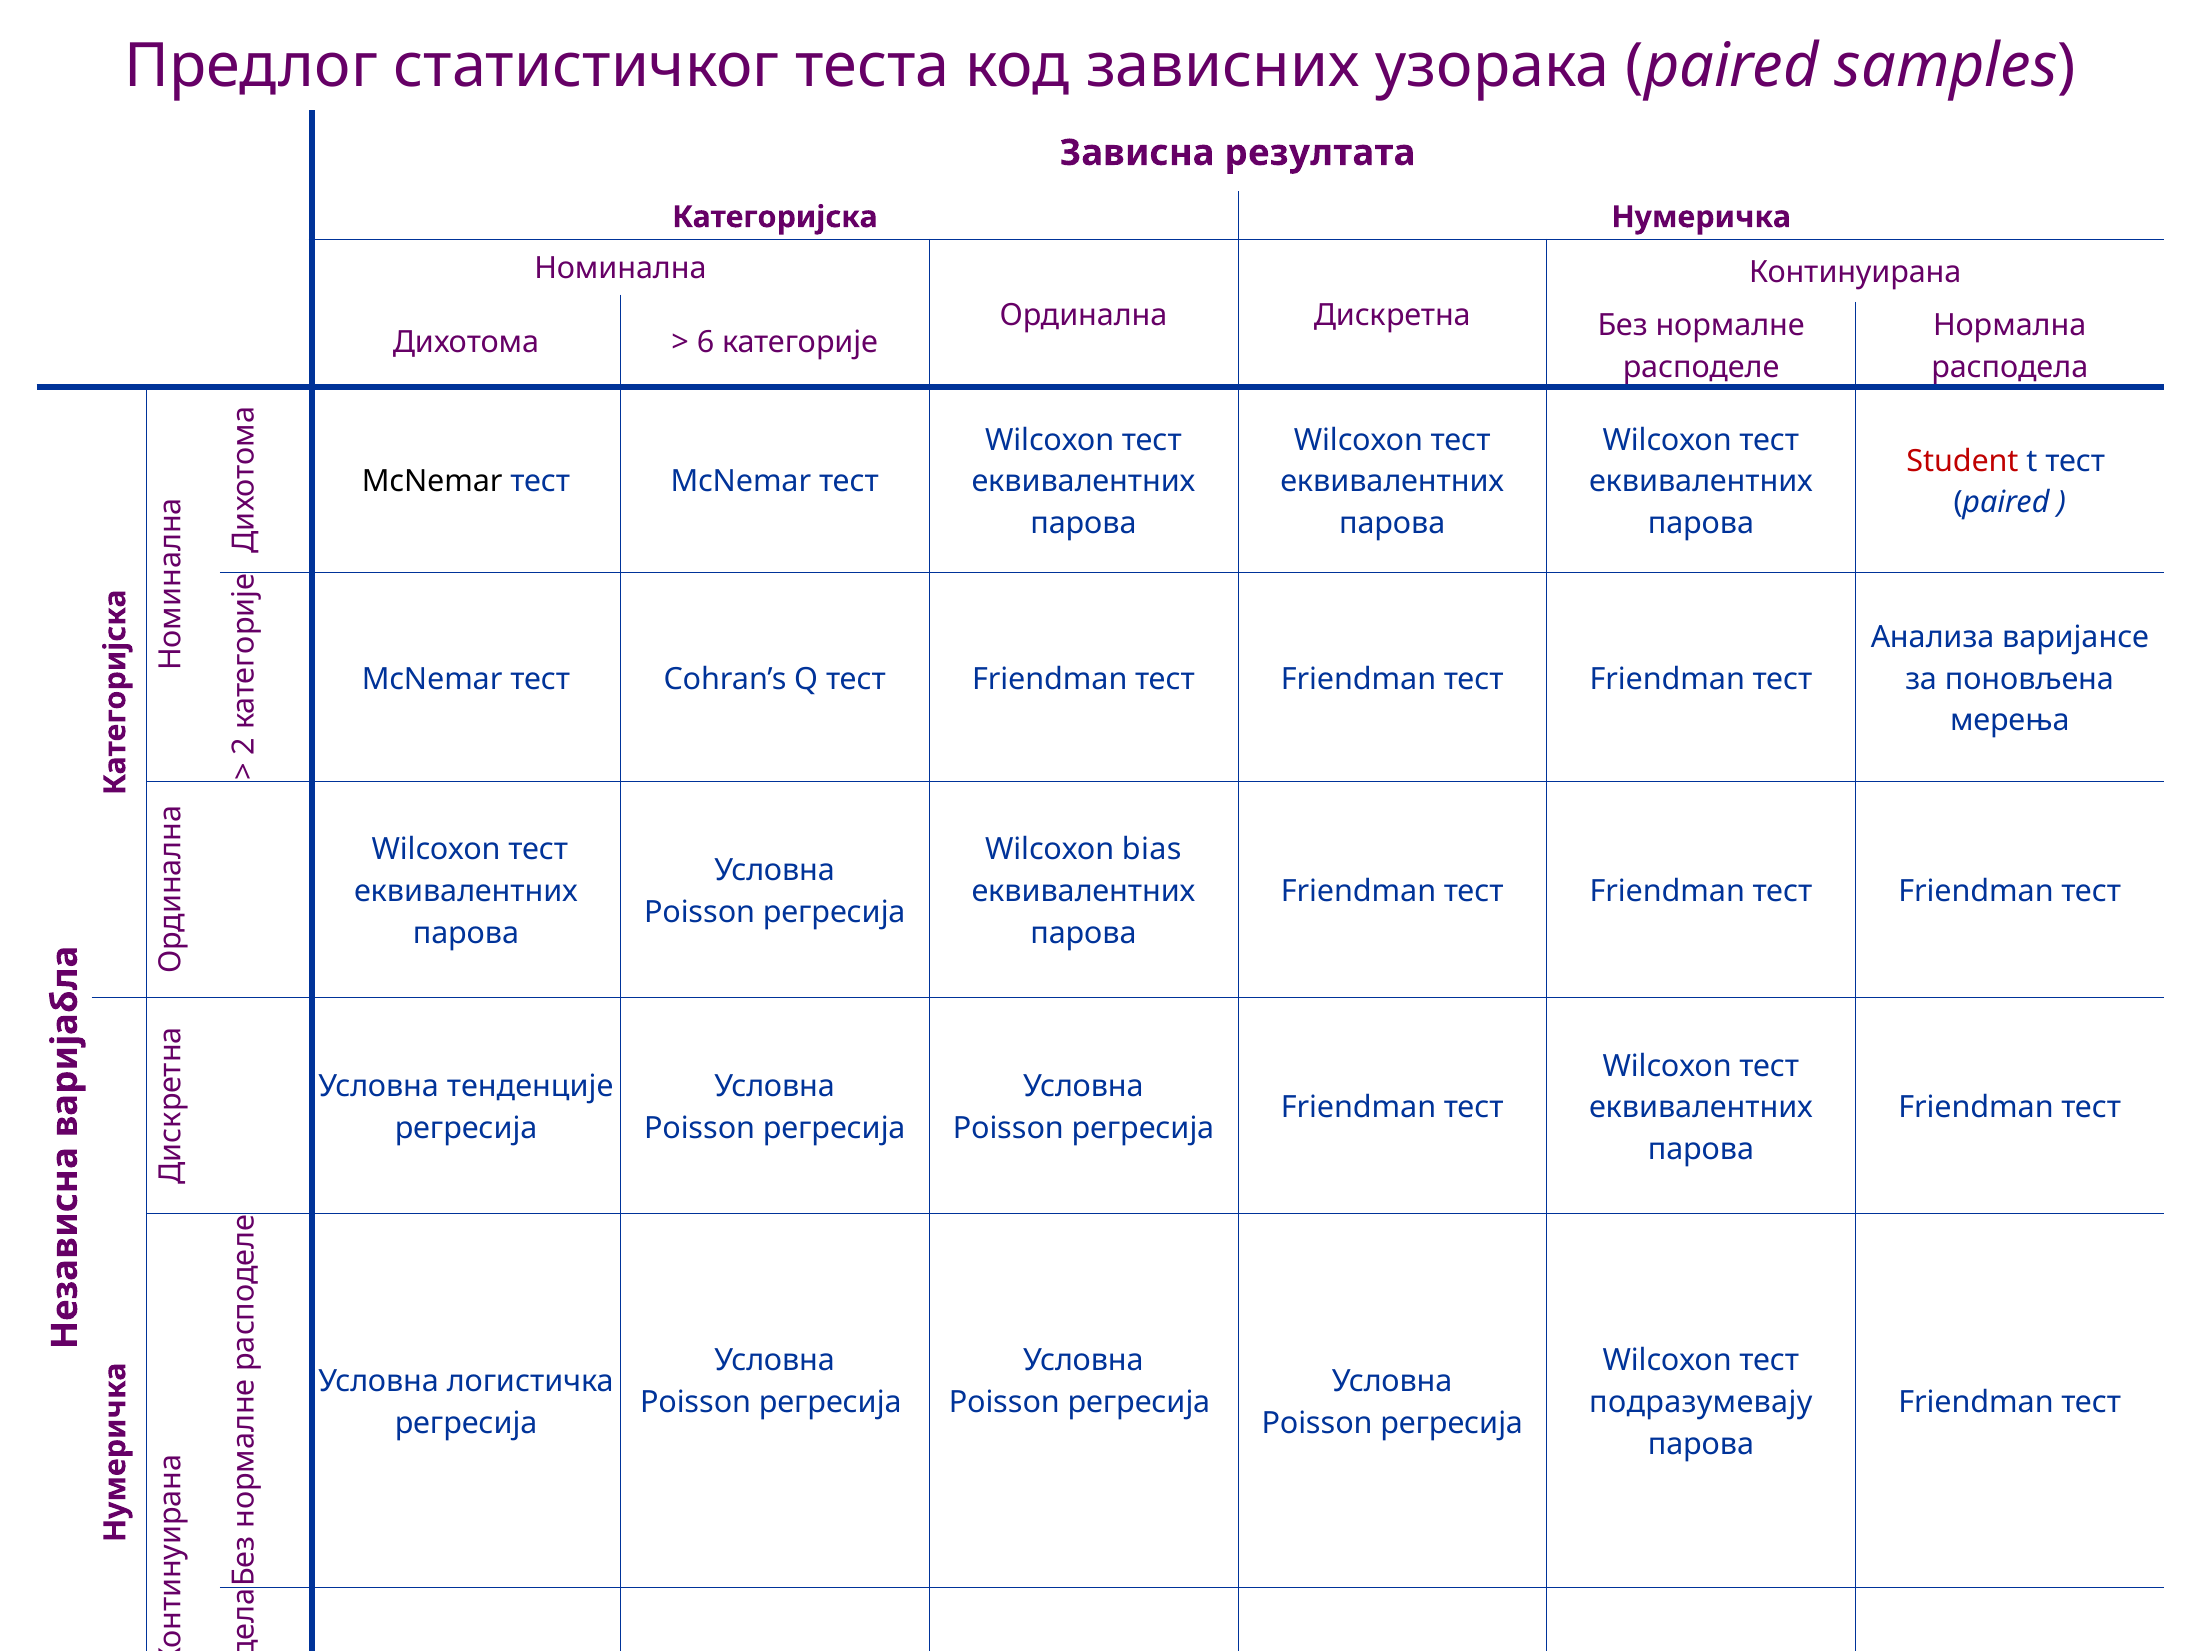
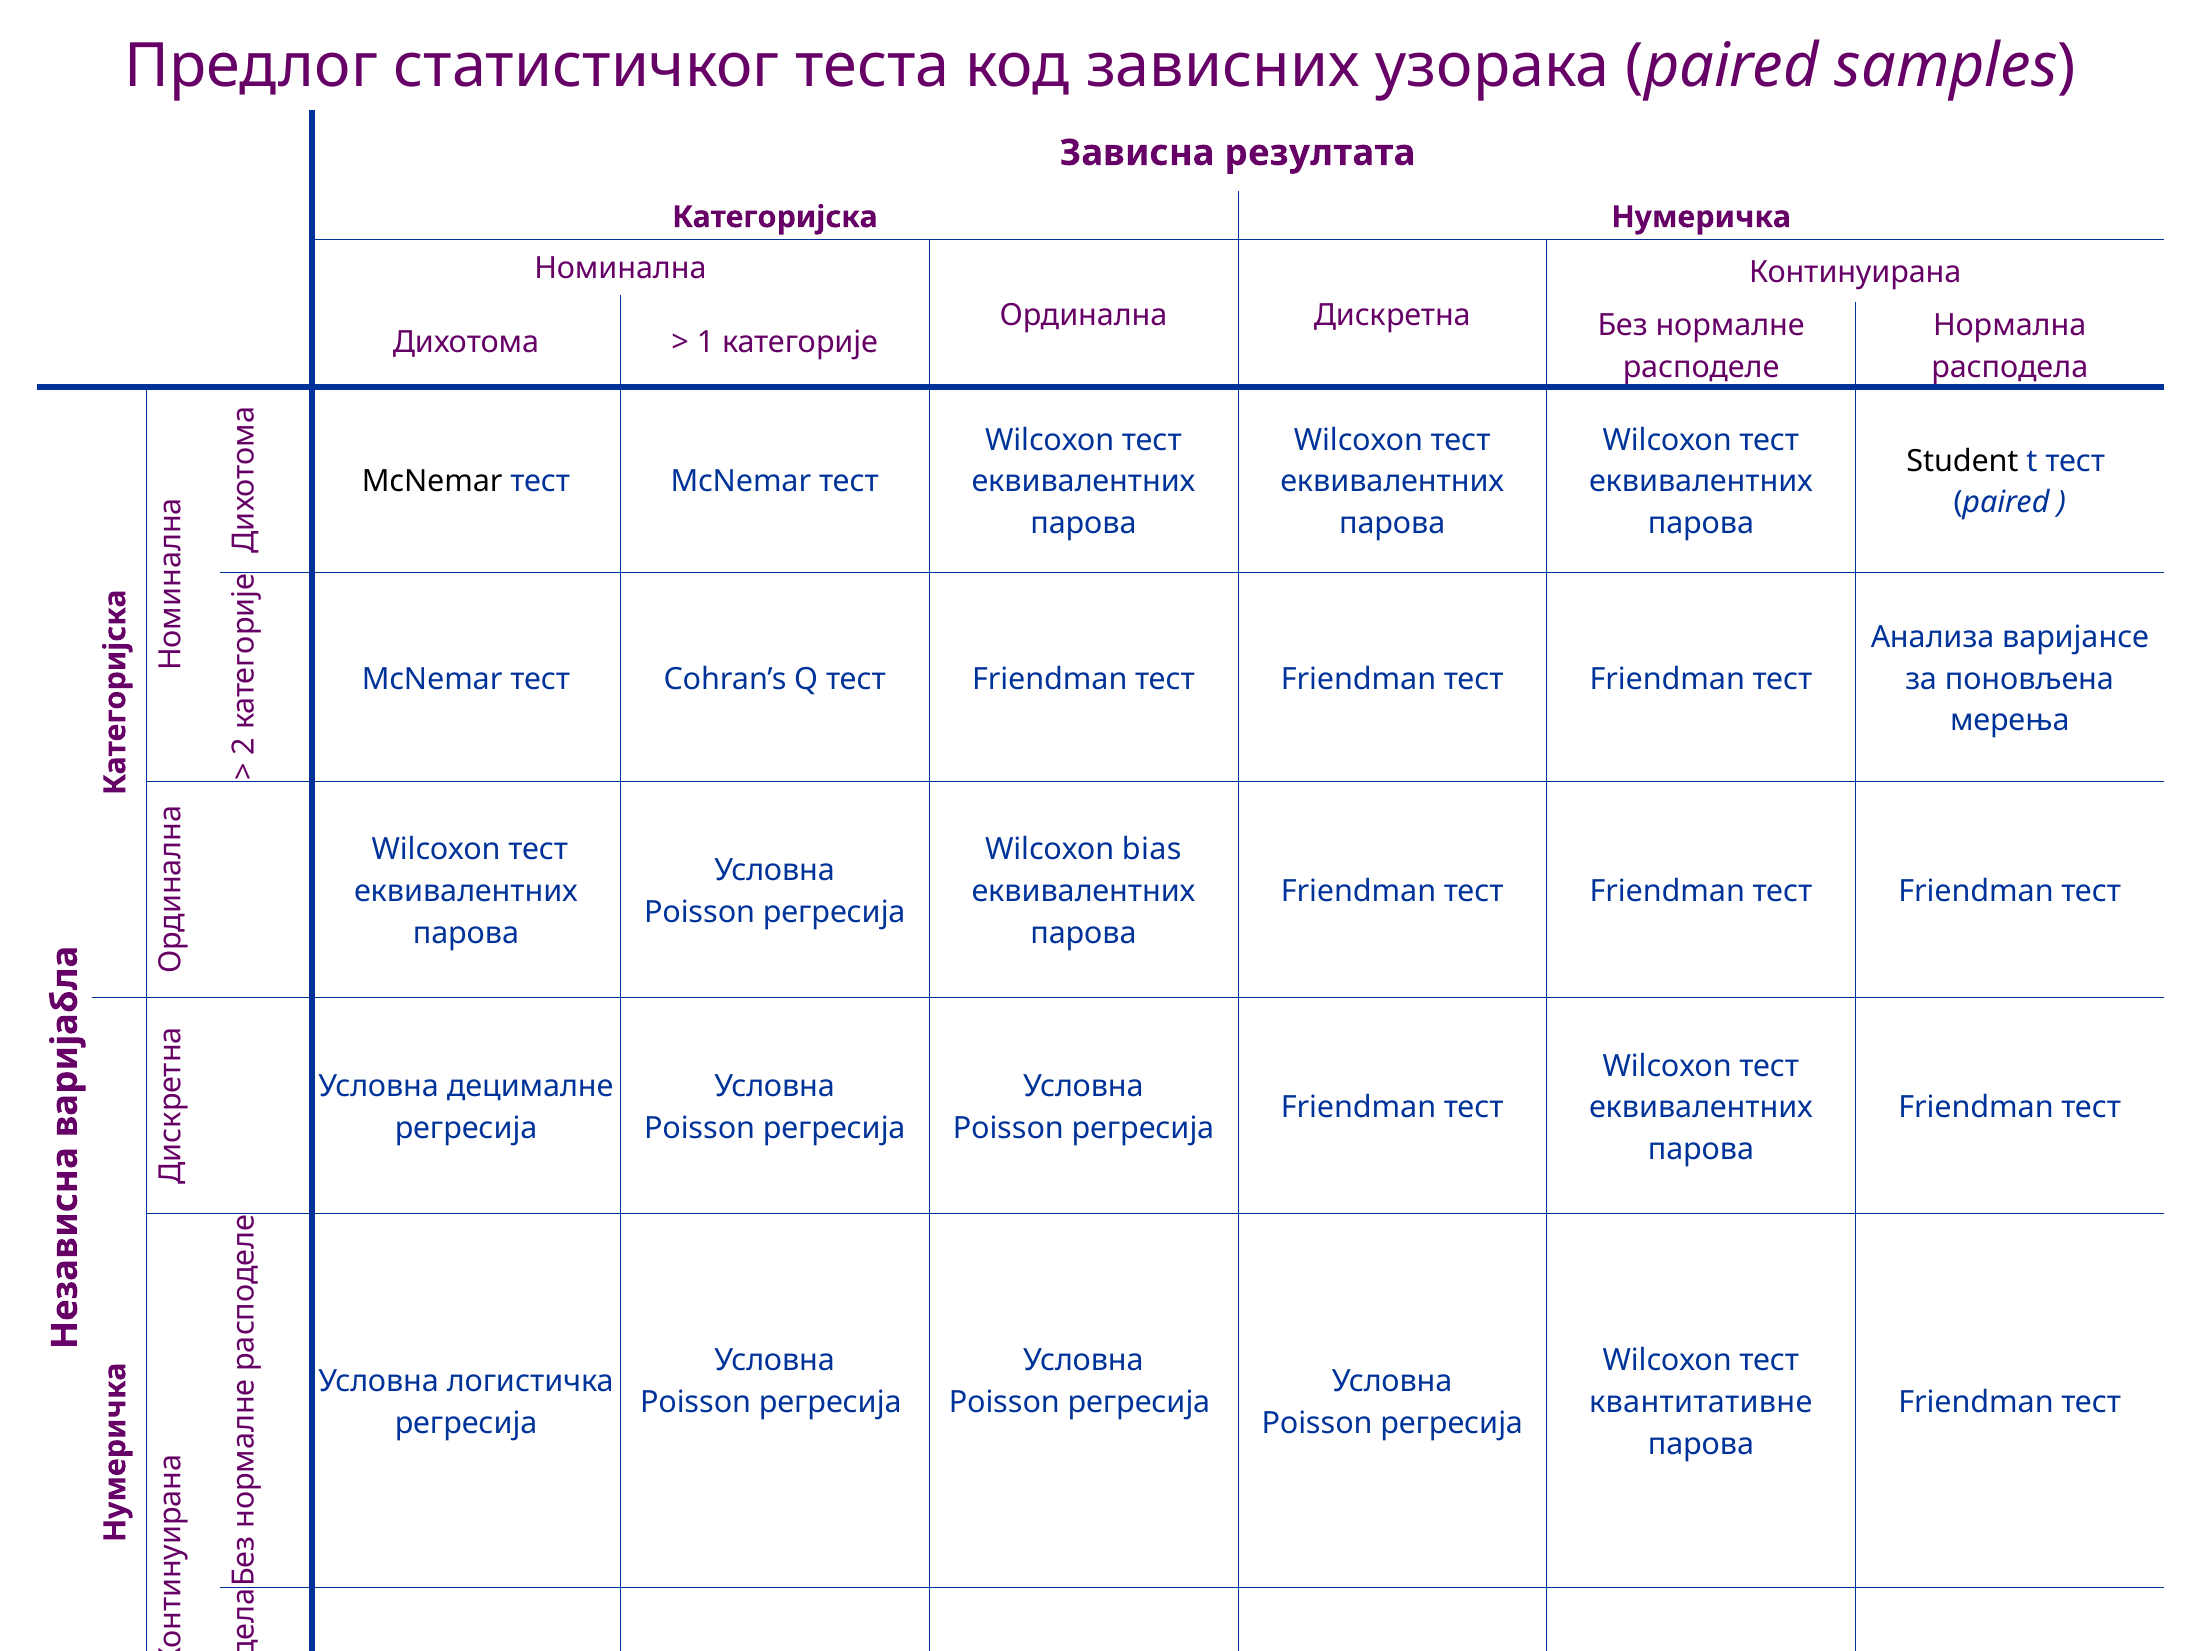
6: 6 -> 1
Student at (1962, 461) colour: red -> black
тенденције: тенденције -> децималне
подразумевају: подразумевају -> квантитативне
